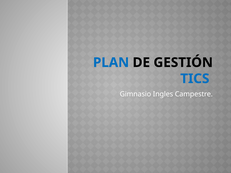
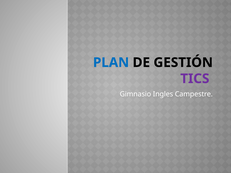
TICS colour: blue -> purple
